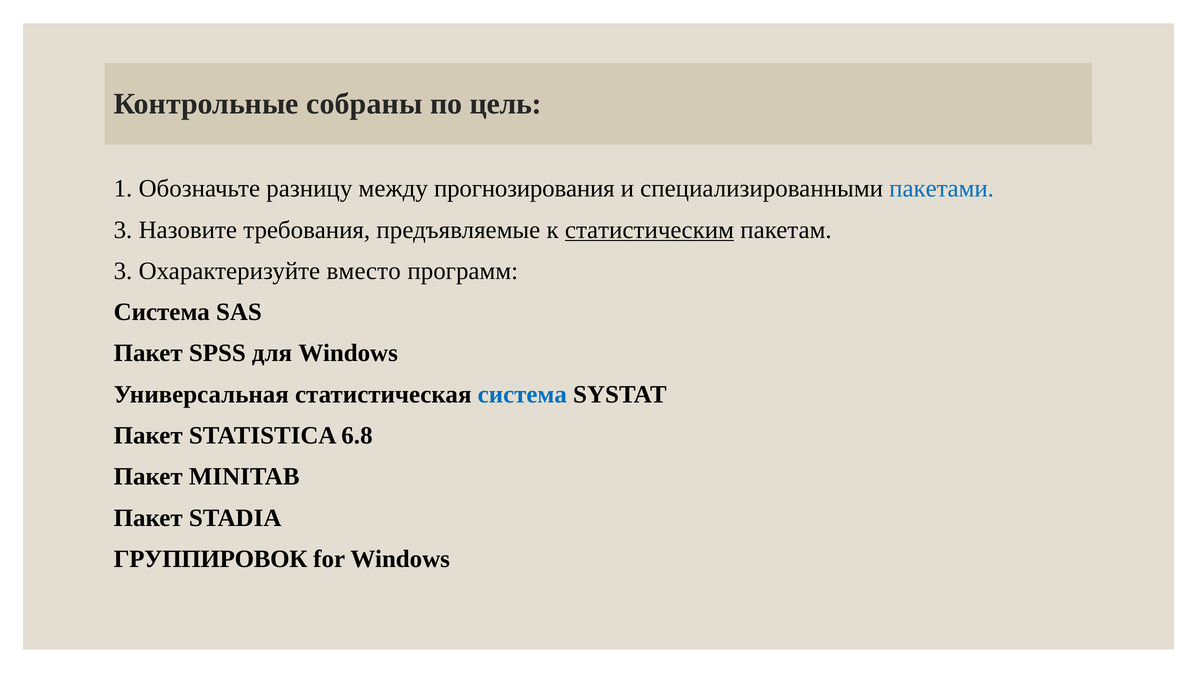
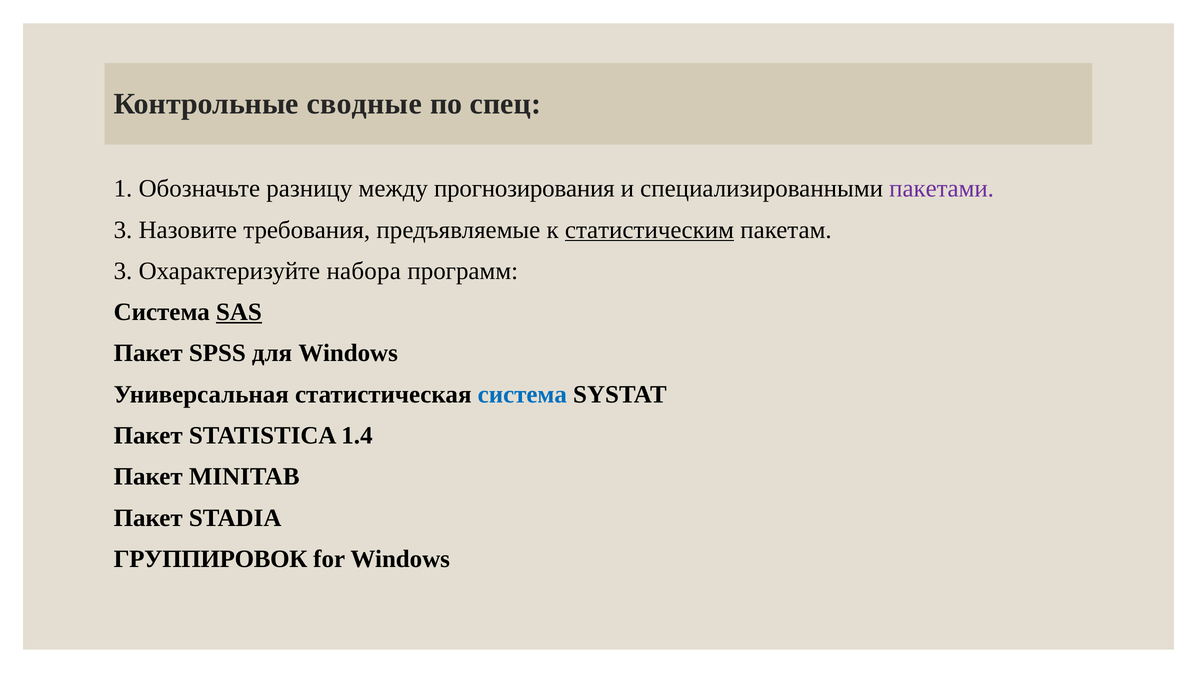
собраны: собраны -> сводные
цель: цель -> спец
пакетами colour: blue -> purple
вместо: вместо -> набора
SAS underline: none -> present
6.8: 6.8 -> 1.4
